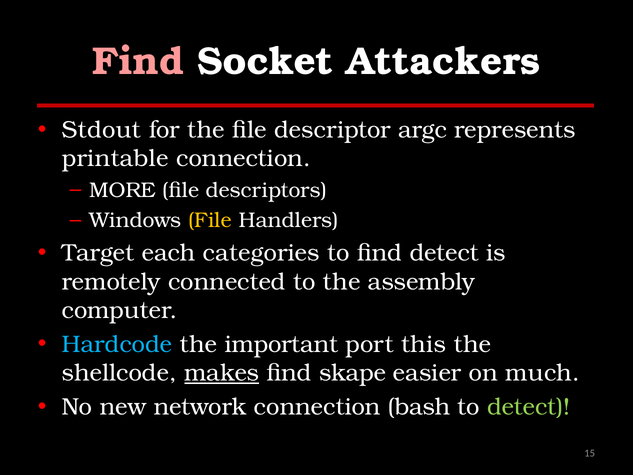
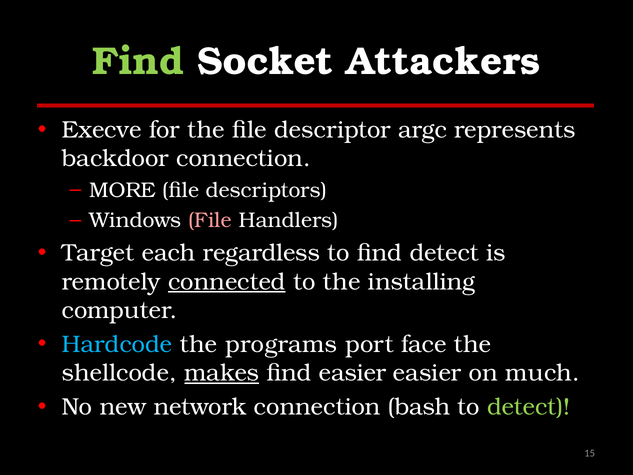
Find at (138, 61) colour: pink -> light green
Stdout: Stdout -> Execve
printable: printable -> backdoor
File at (210, 220) colour: yellow -> pink
categories: categories -> regardless
connected underline: none -> present
assembly: assembly -> installing
important: important -> programs
this: this -> face
find skape: skape -> easier
